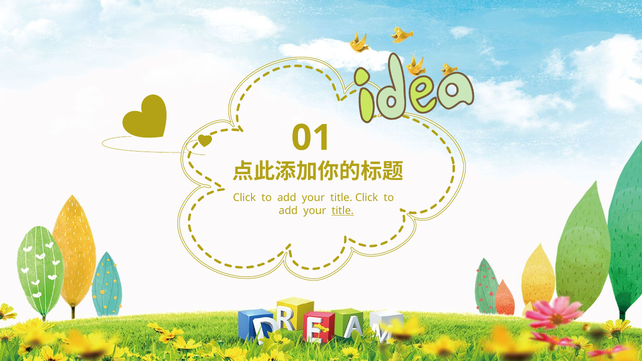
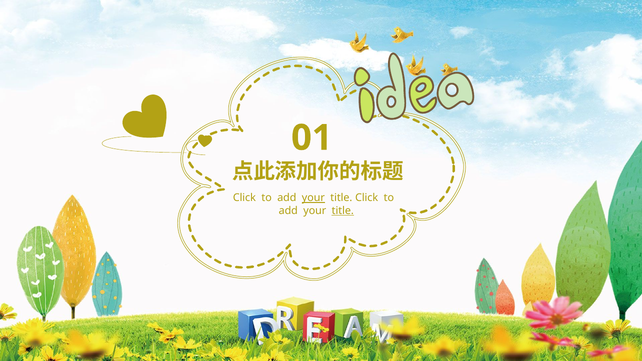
your at (313, 198) underline: none -> present
